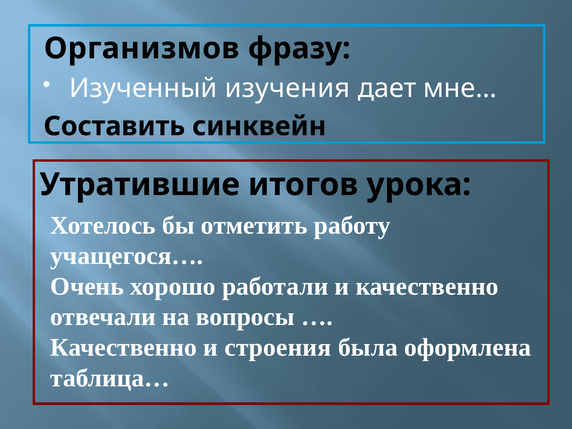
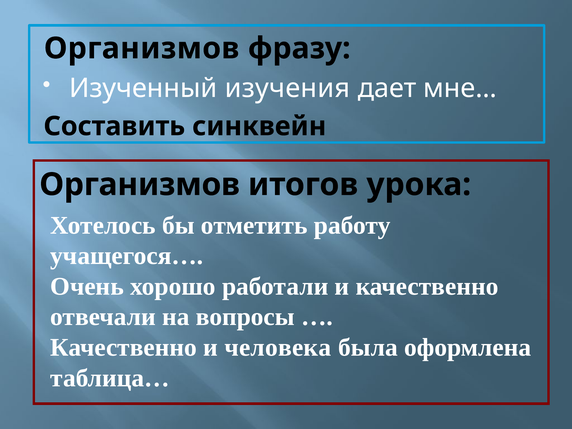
Утратившие at (140, 185): Утратившие -> Организмов
строения: строения -> человека
